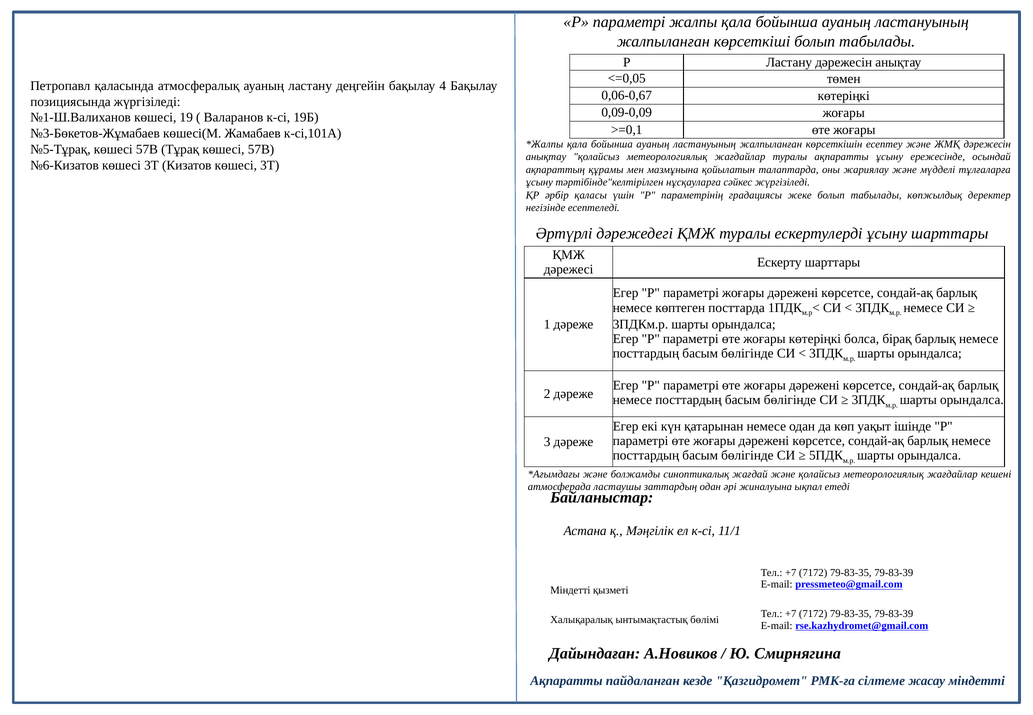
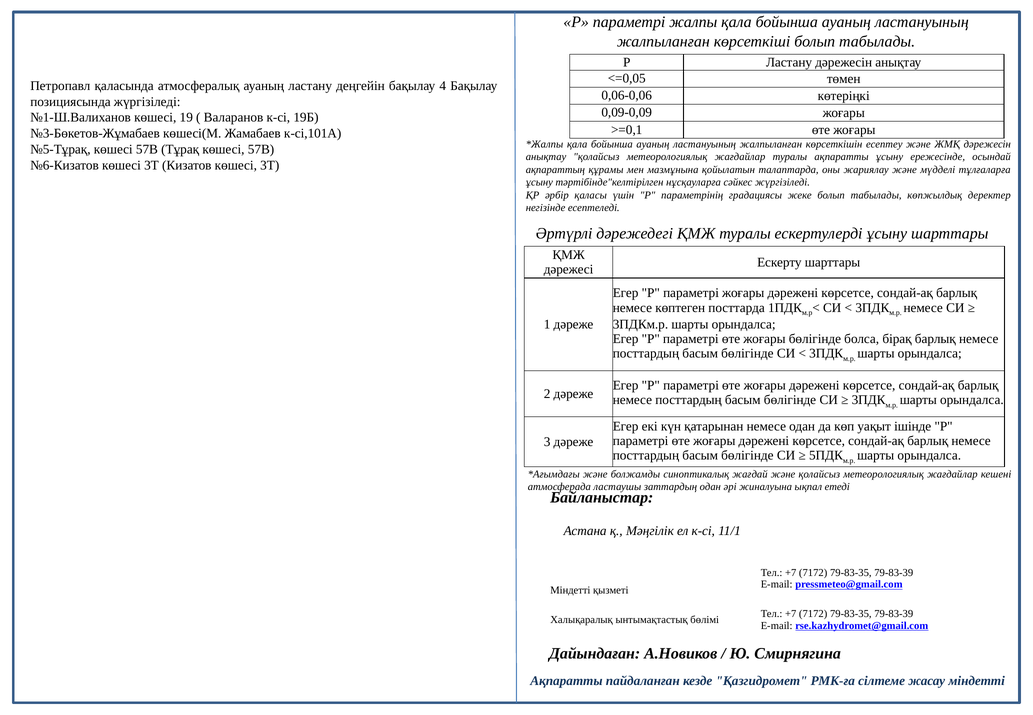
0,06-0,67: 0,06-0,67 -> 0,06-0,06
жоғары көтеріңкі: көтеріңкі -> бөлігінде
